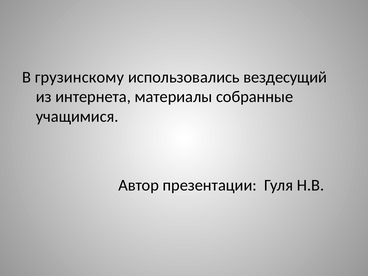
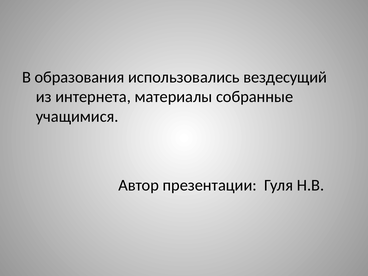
грузинскому: грузинскому -> образования
